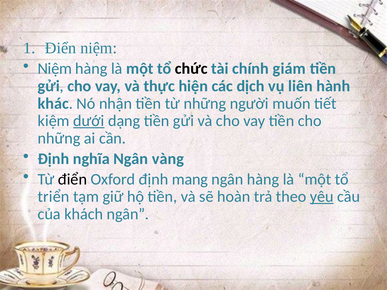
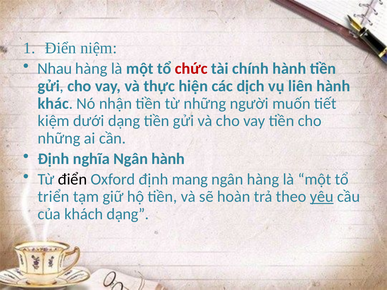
Niệm at (55, 69): Niệm -> Nhau
chức colour: black -> red
chính giám: giám -> hành
dưới underline: present -> none
Ngân vàng: vàng -> hành
khách ngân: ngân -> dạng
